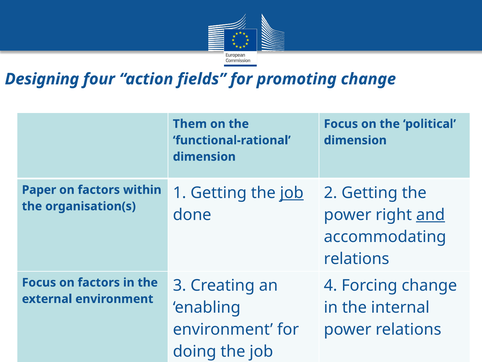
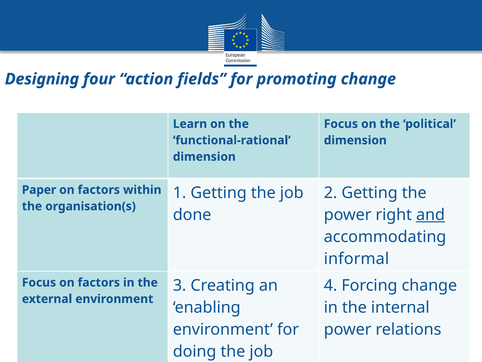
Them: Them -> Learn
job at (292, 193) underline: present -> none
relations at (357, 258): relations -> informal
